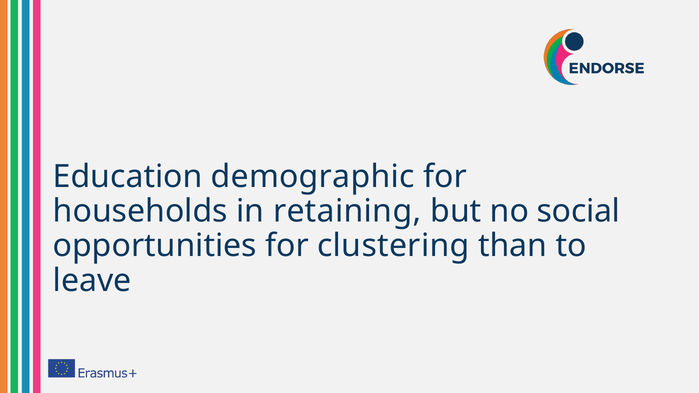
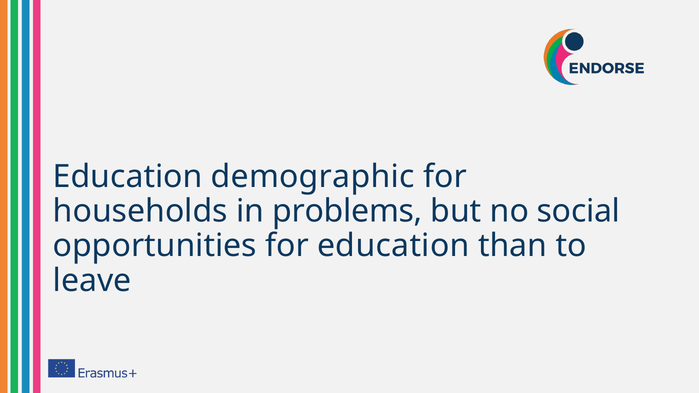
retaining: retaining -> problems
for clustering: clustering -> education
